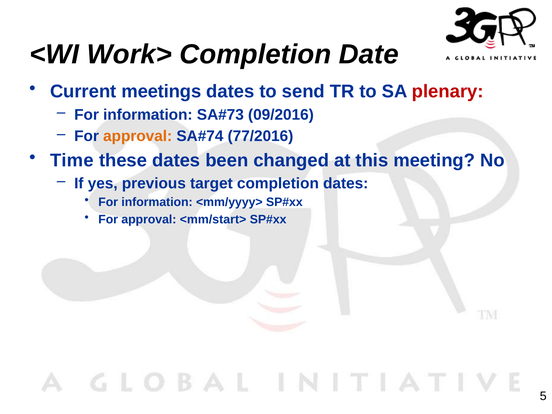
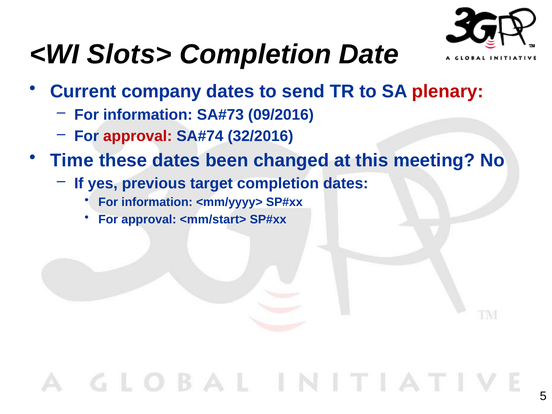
Work>: Work> -> Slots>
meetings: meetings -> company
approval at (138, 136) colour: orange -> red
77/2016: 77/2016 -> 32/2016
